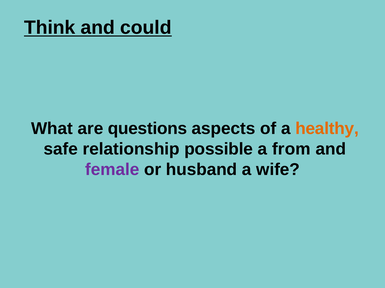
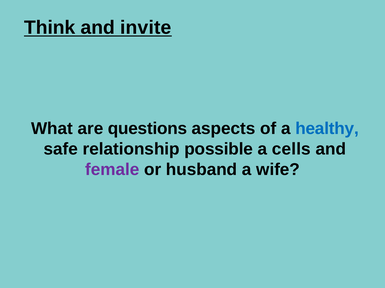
could: could -> invite
healthy colour: orange -> blue
from: from -> cells
